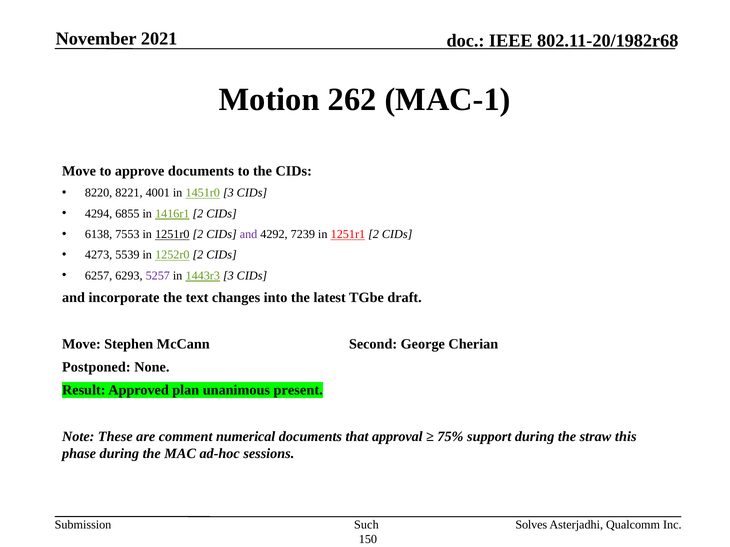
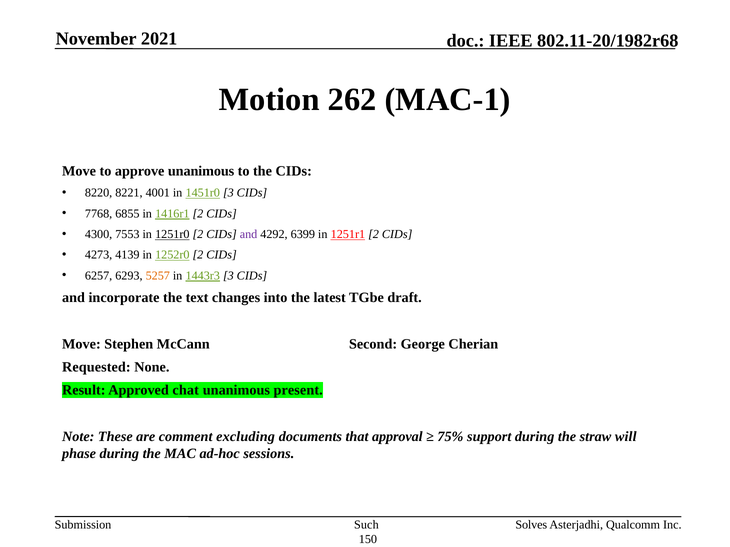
approve documents: documents -> unanimous
4294: 4294 -> 7768
6138: 6138 -> 4300
7239: 7239 -> 6399
5539: 5539 -> 4139
5257 colour: purple -> orange
Postponed: Postponed -> Requested
plan: plan -> chat
numerical: numerical -> excluding
this: this -> will
